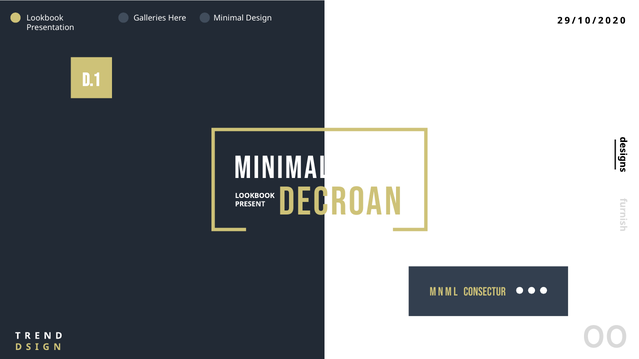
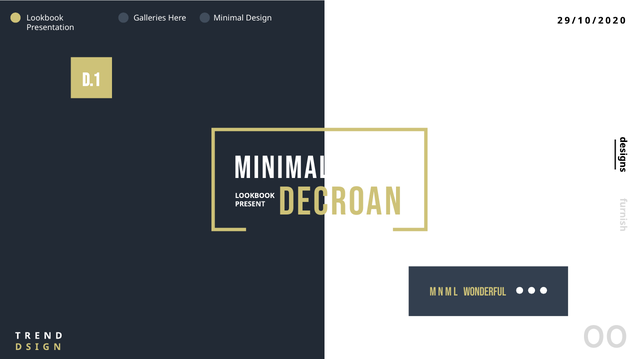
CONSECTUR: CONSECTUR -> WONDERFUL
